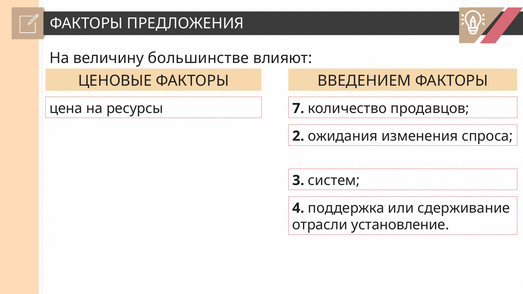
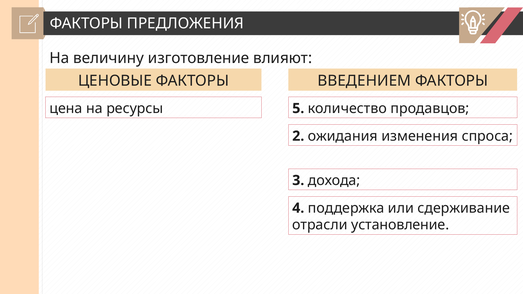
большинстве: большинстве -> изготовление
7: 7 -> 5
систем: систем -> дохода
